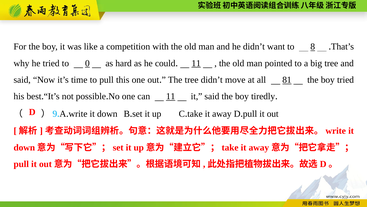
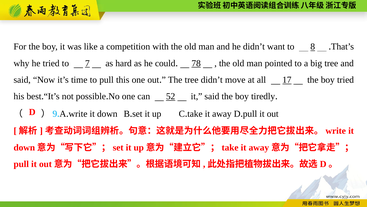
0: 0 -> 7
11 at (196, 63): 11 -> 78
81: 81 -> 17
can 11: 11 -> 52
